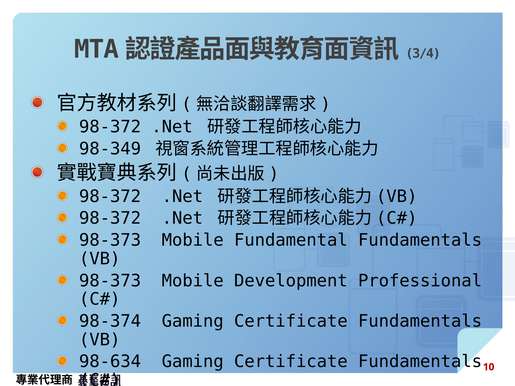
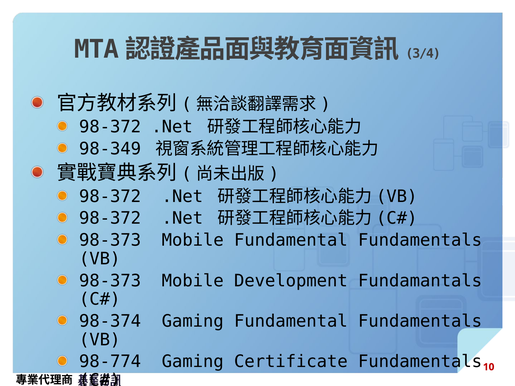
Professional: Professional -> Fundamantals
98-374 Gaming Certificate: Certificate -> Fundamental
98-634: 98-634 -> 98-774
